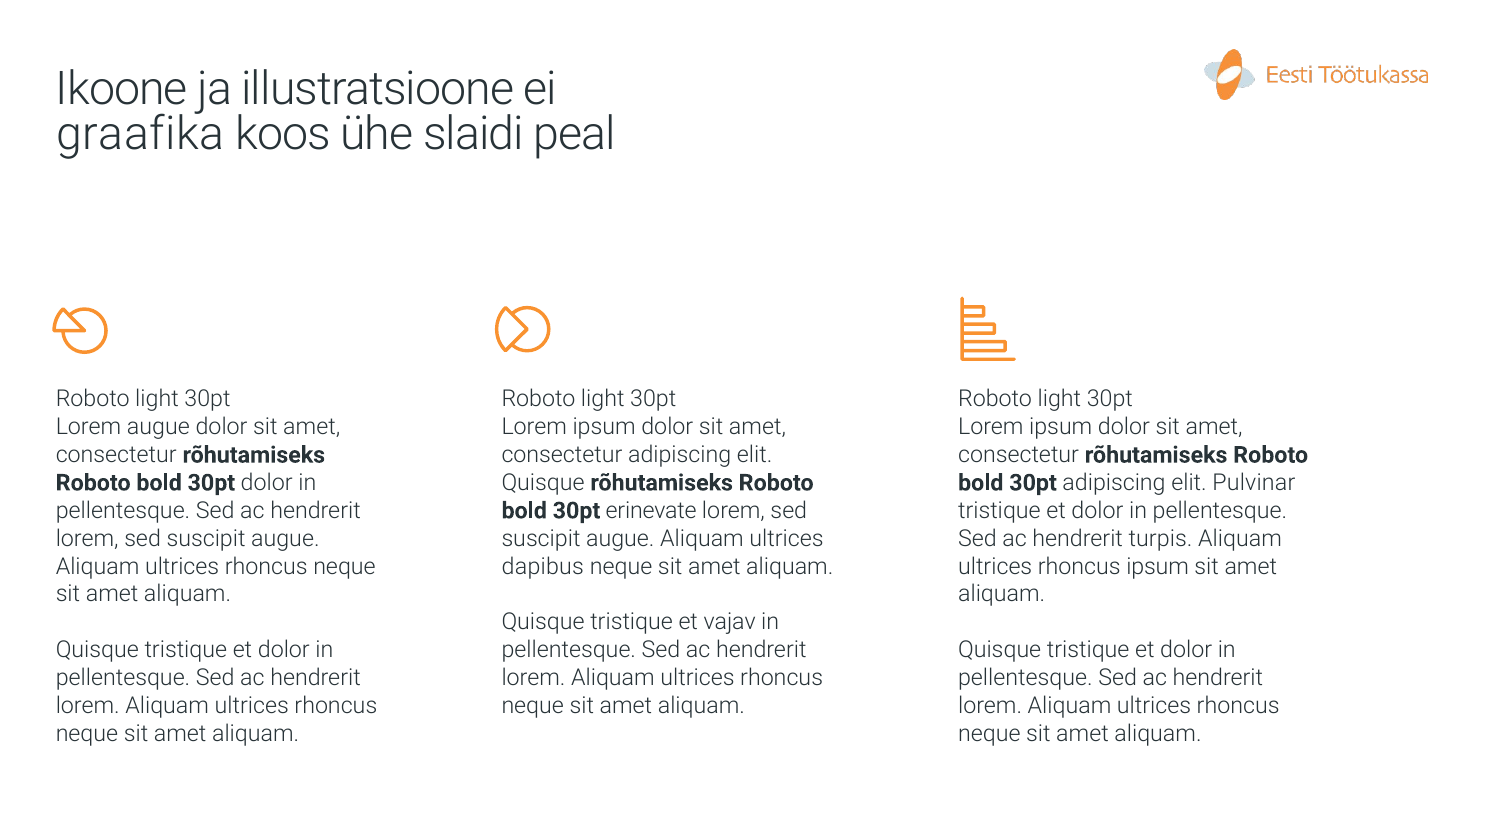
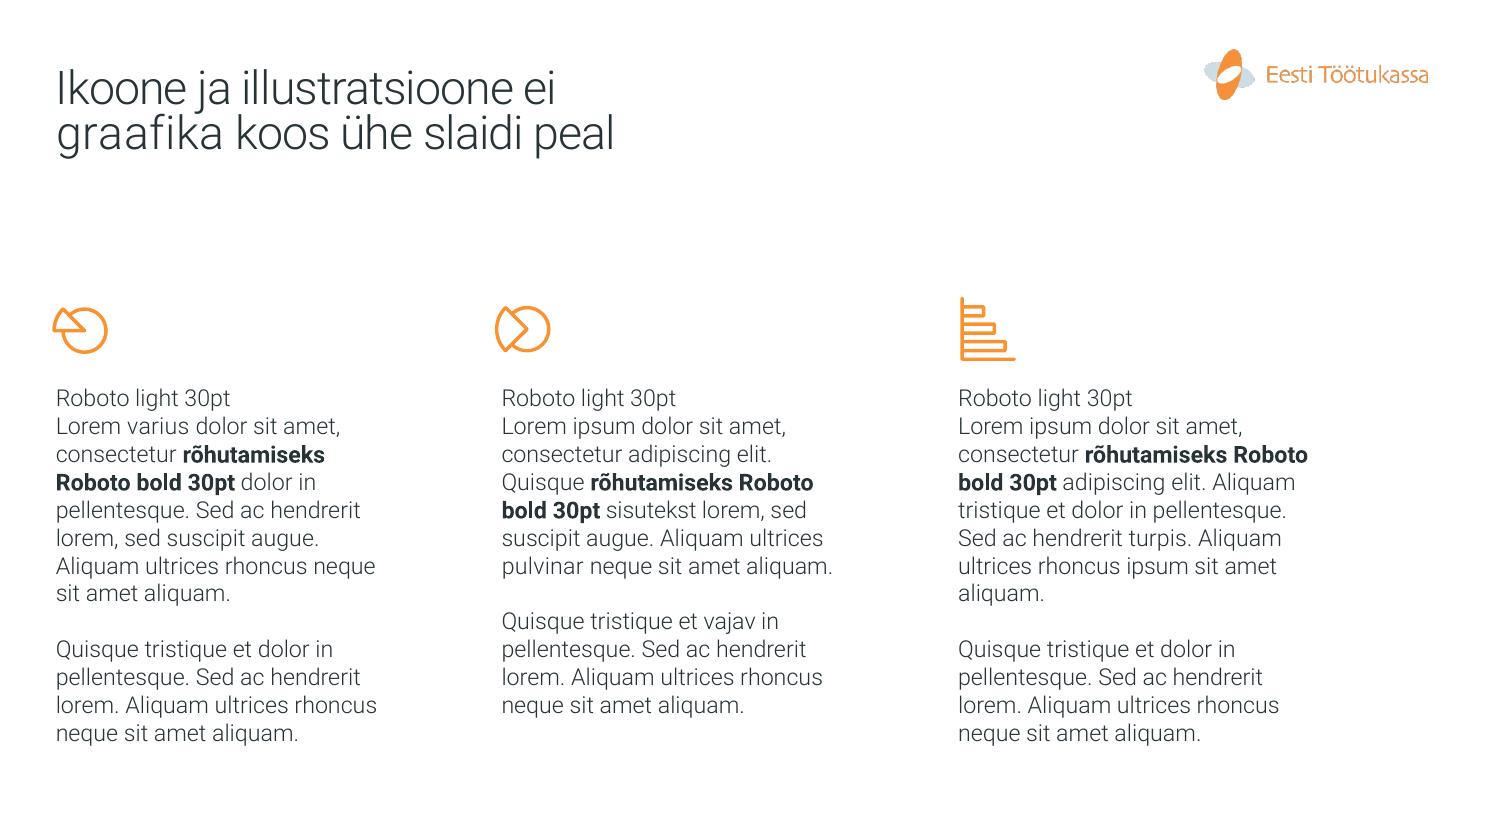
Lorem augue: augue -> varius
elit Pulvinar: Pulvinar -> Aliquam
erinevate: erinevate -> sisutekst
dapibus: dapibus -> pulvinar
